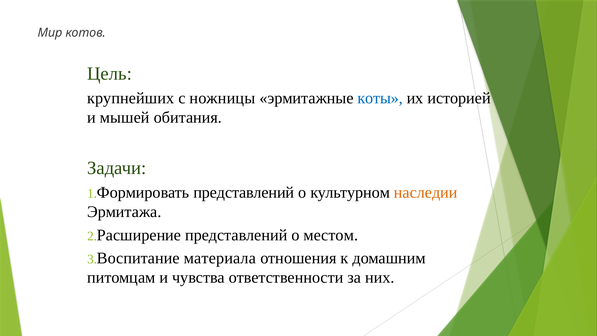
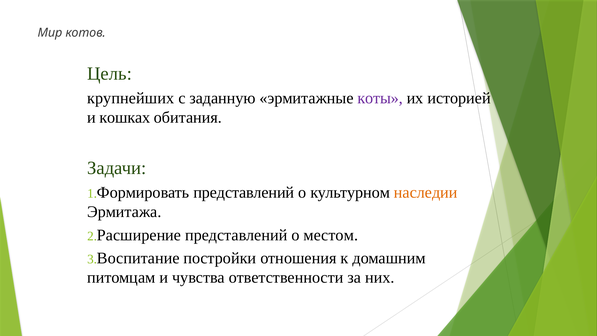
ножницы: ножницы -> заданную
коты colour: blue -> purple
мышей: мышей -> кошках
материала: материала -> постройки
